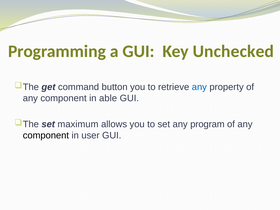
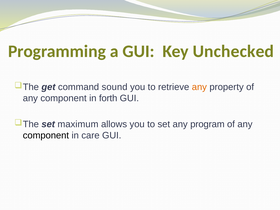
button: button -> sound
any at (199, 87) colour: blue -> orange
able: able -> forth
user: user -> care
